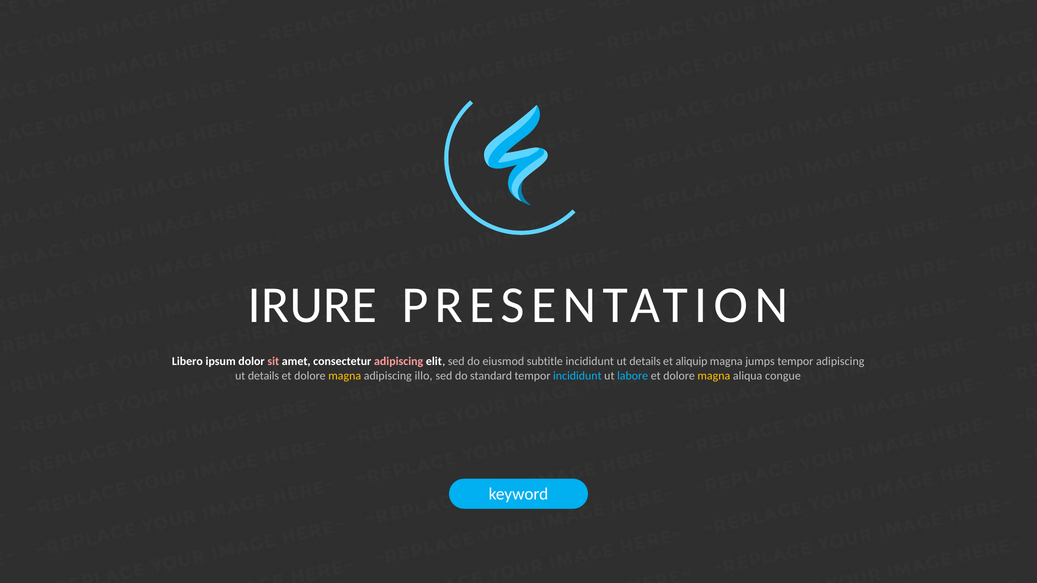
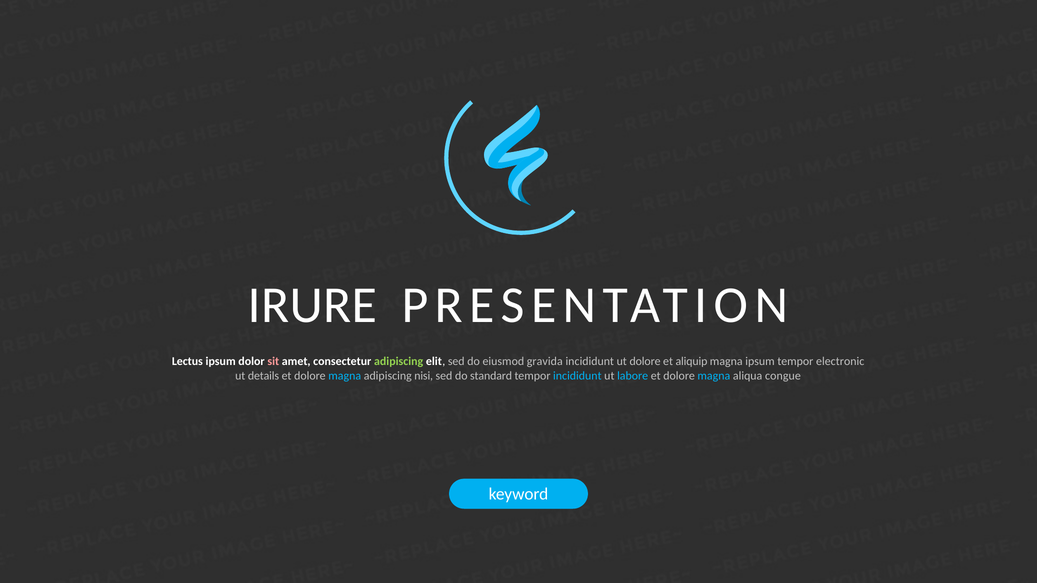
Libero: Libero -> Lectus
adipiscing at (399, 362) colour: pink -> light green
subtitle: subtitle -> gravida
incididunt ut details: details -> dolore
magna jumps: jumps -> ipsum
tempor adipiscing: adipiscing -> electronic
magna at (345, 376) colour: yellow -> light blue
illo: illo -> nisi
magna at (714, 376) colour: yellow -> light blue
